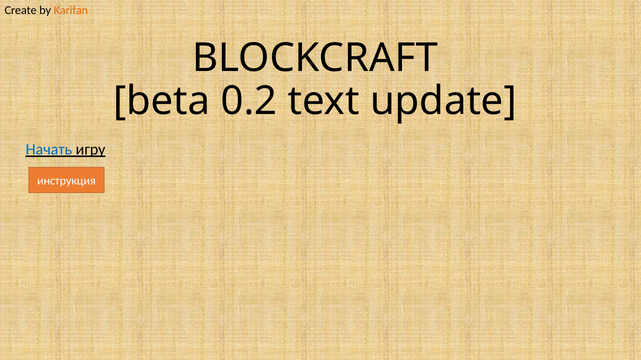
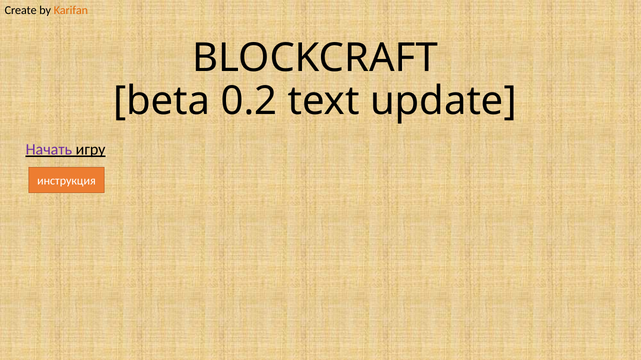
Начать colour: blue -> purple
